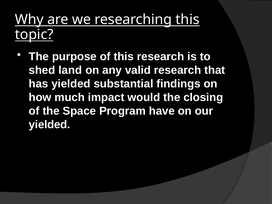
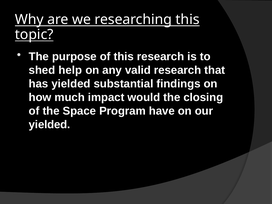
land: land -> help
